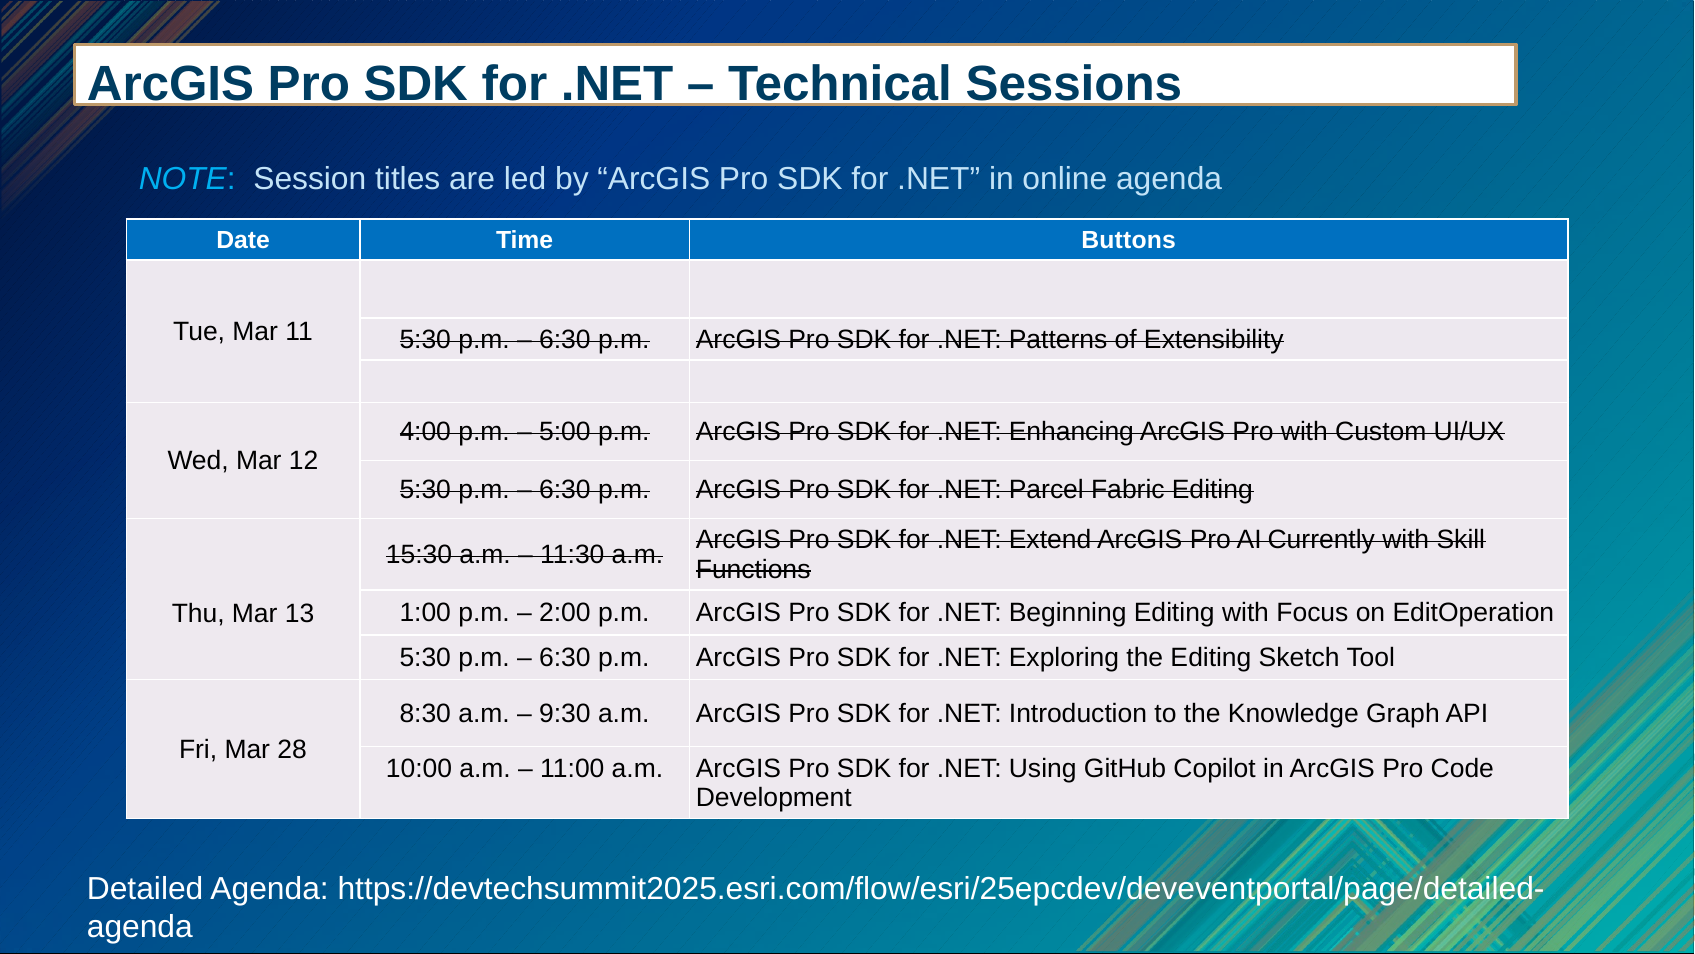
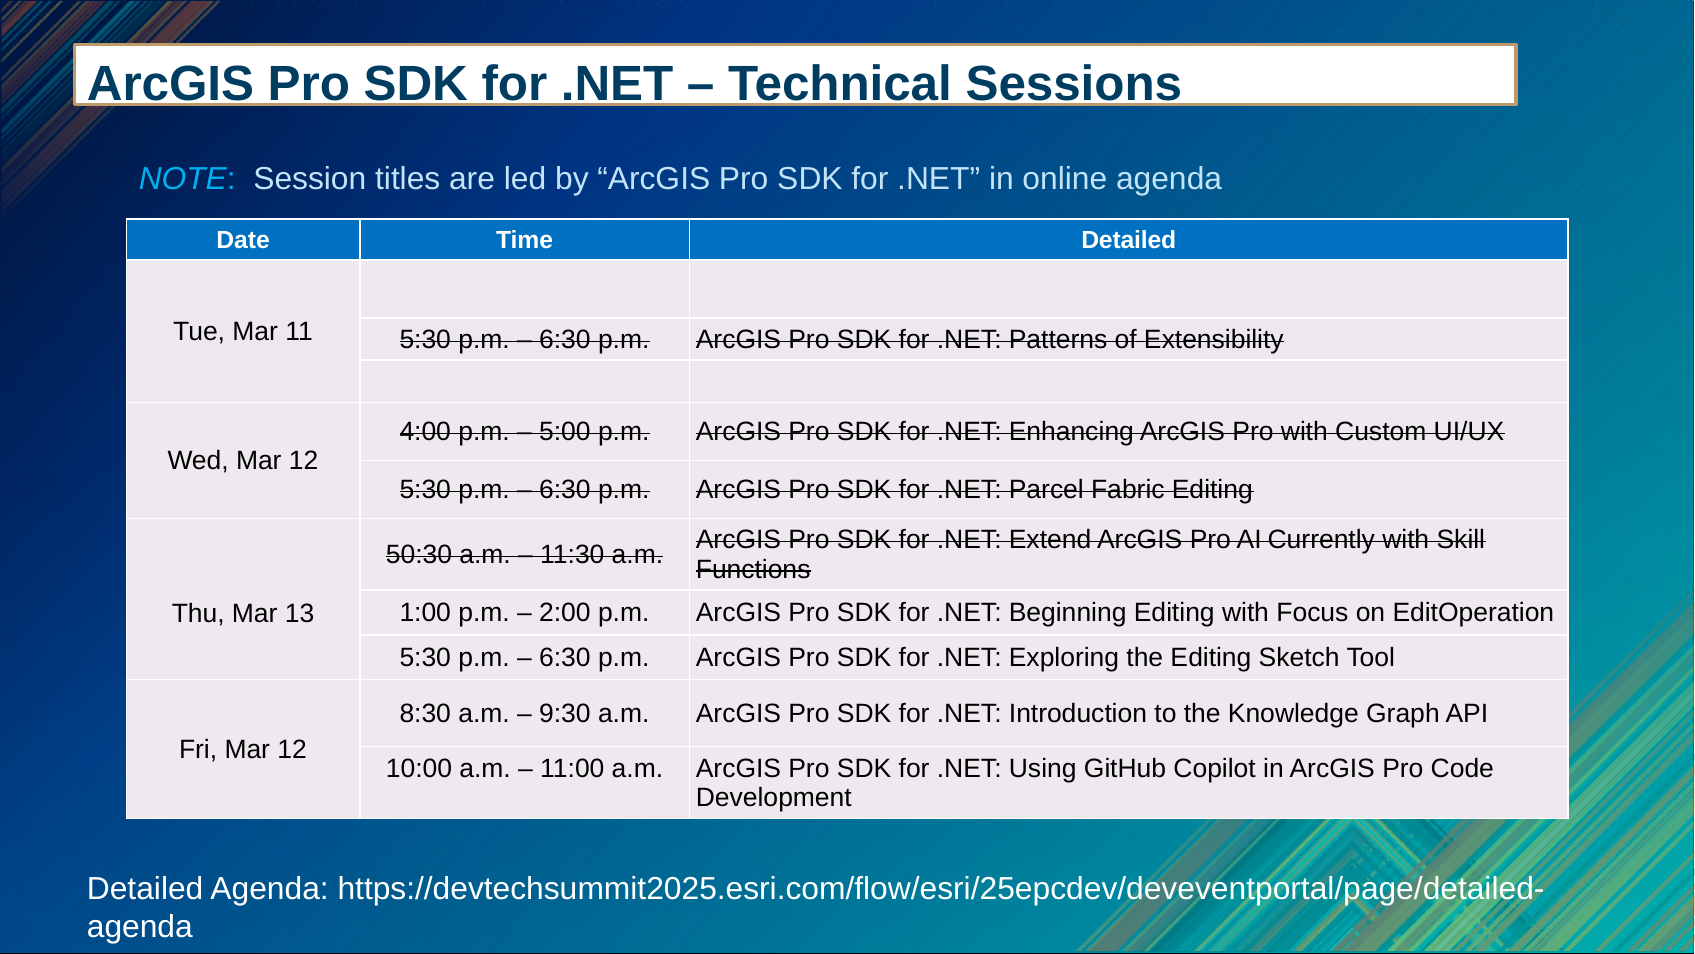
Time Buttons: Buttons -> Detailed
15:30: 15:30 -> 50:30
Fri Mar 28: 28 -> 12
